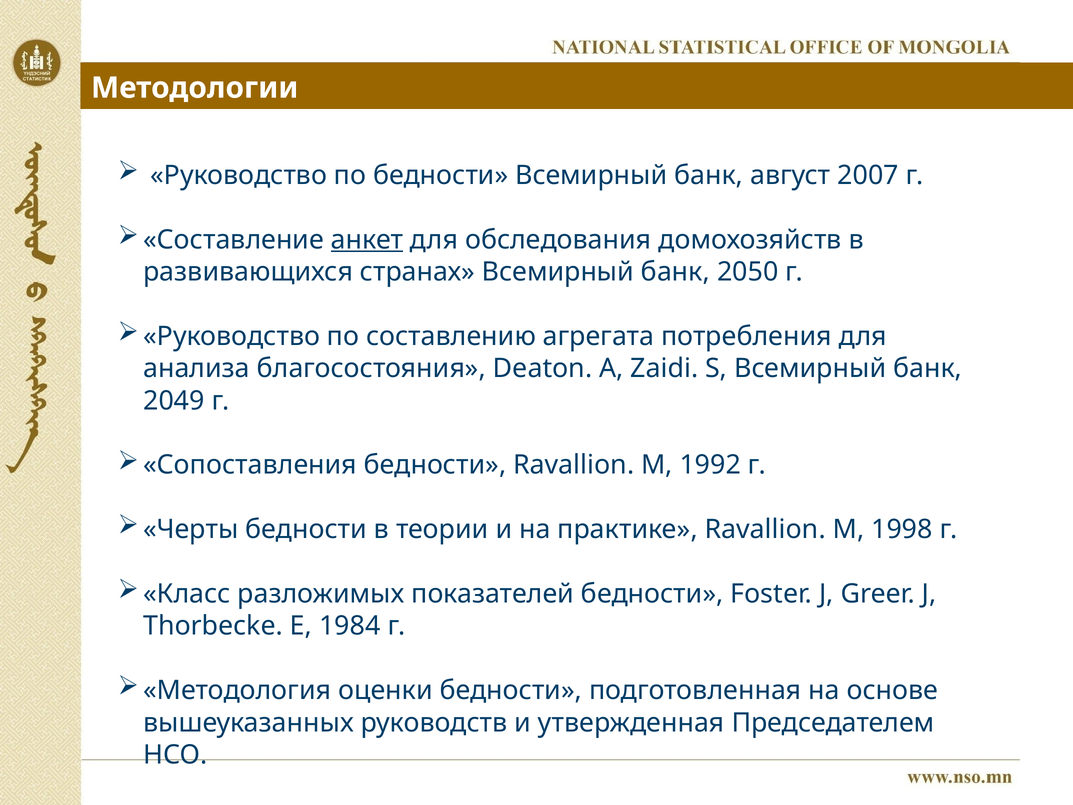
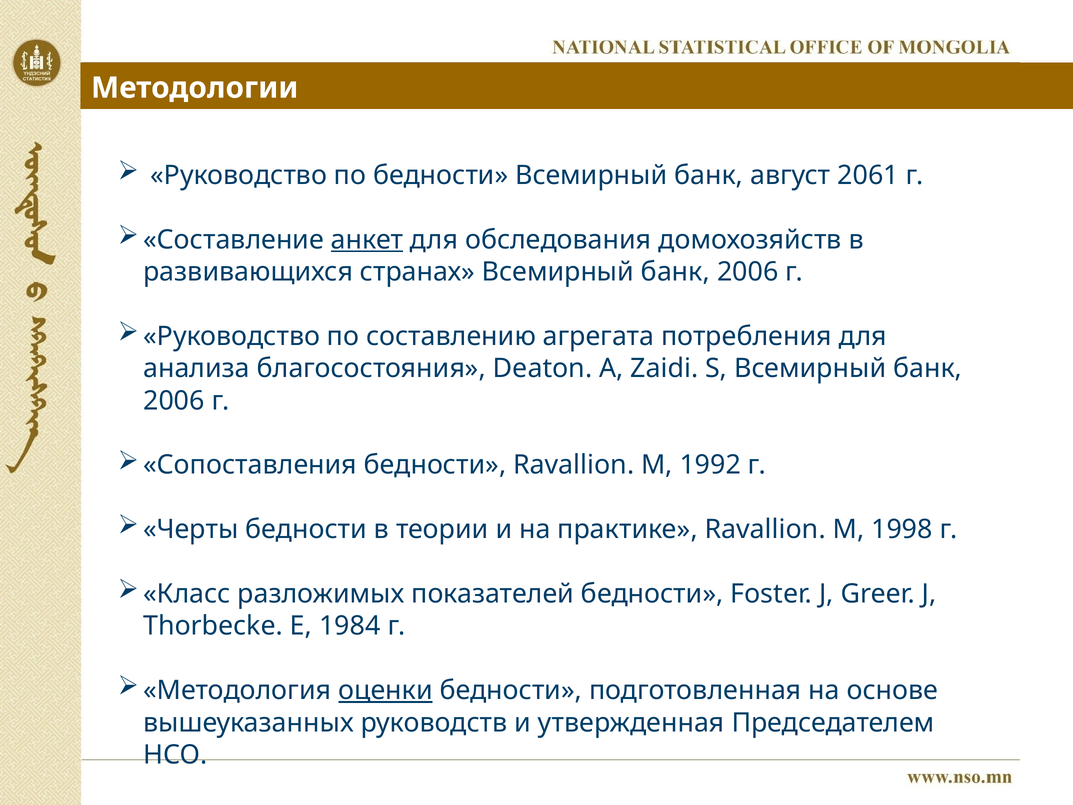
2007: 2007 -> 2061
странах Всемирный банк 2050: 2050 -> 2006
2049 at (174, 401): 2049 -> 2006
оценки underline: none -> present
